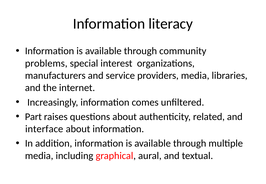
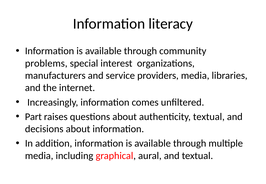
authenticity related: related -> textual
interface: interface -> decisions
